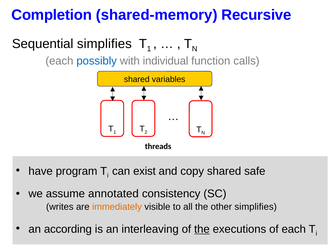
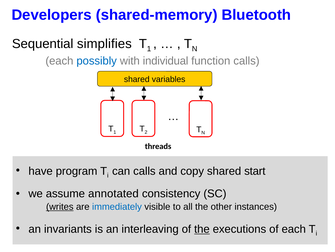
Completion: Completion -> Developers
Recursive: Recursive -> Bluetooth
can exist: exist -> calls
safe: safe -> start
writes underline: none -> present
immediately colour: orange -> blue
other simplifies: simplifies -> instances
according: according -> invariants
